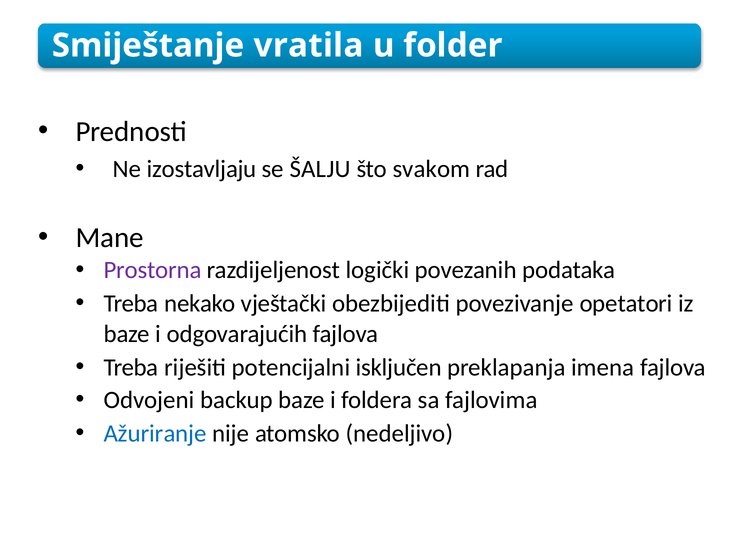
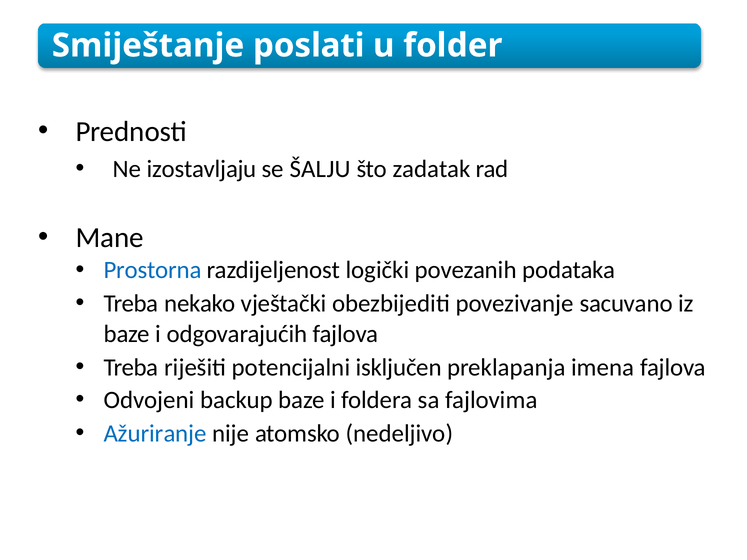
vratila: vratila -> poslati
svakom: svakom -> zadatak
Prostorna colour: purple -> blue
opetatori: opetatori -> sacuvano
